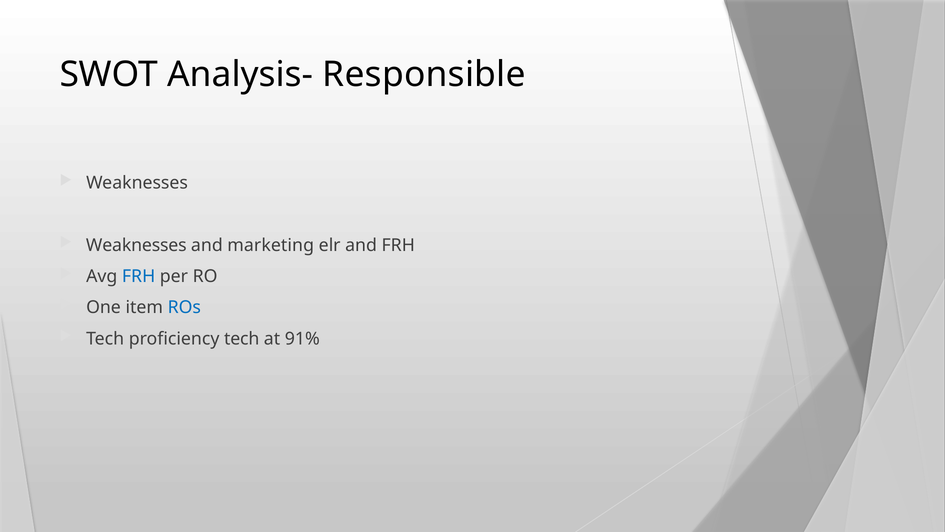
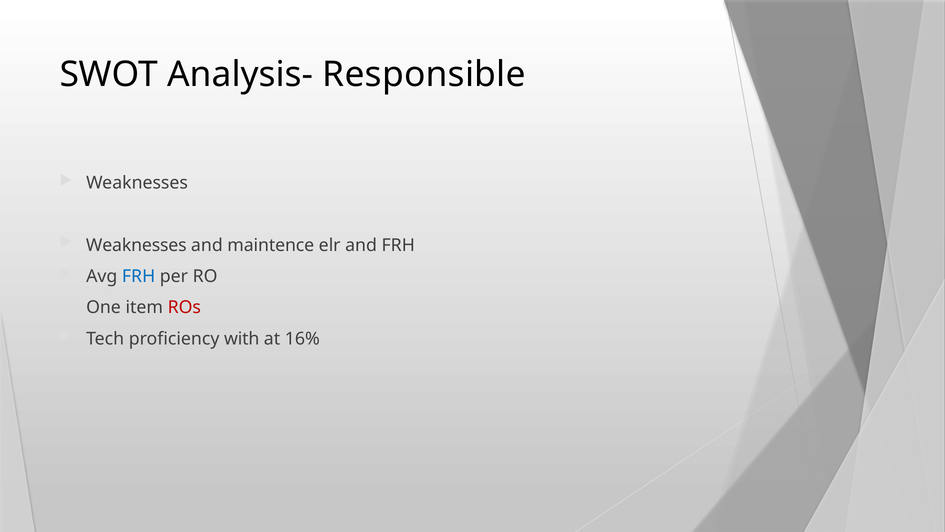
marketing: marketing -> maintence
ROs colour: blue -> red
proficiency tech: tech -> with
91%: 91% -> 16%
